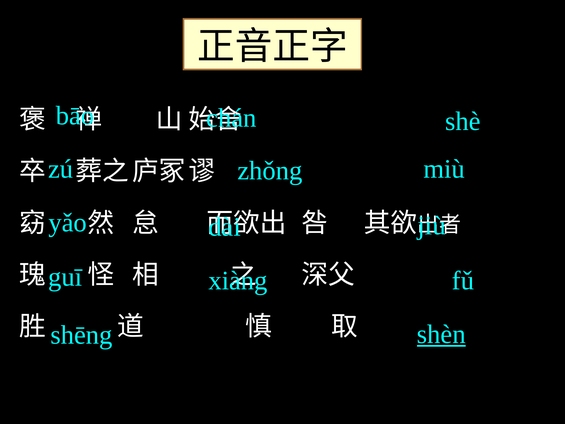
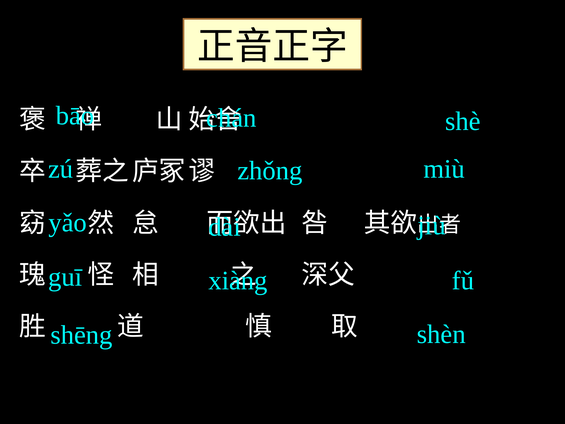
shèn underline: present -> none
